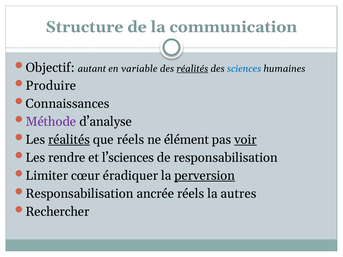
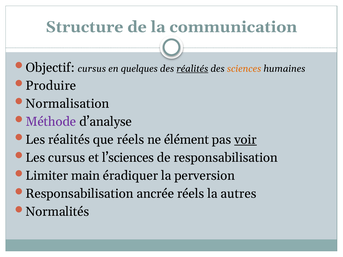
Objectif autant: autant -> cursus
variable: variable -> quelques
sciences colour: blue -> orange
Connaissances: Connaissances -> Normalisation
réalités at (69, 140) underline: present -> none
Les rendre: rendre -> cursus
cœur: cœur -> main
perversion underline: present -> none
Rechercher: Rechercher -> Normalités
